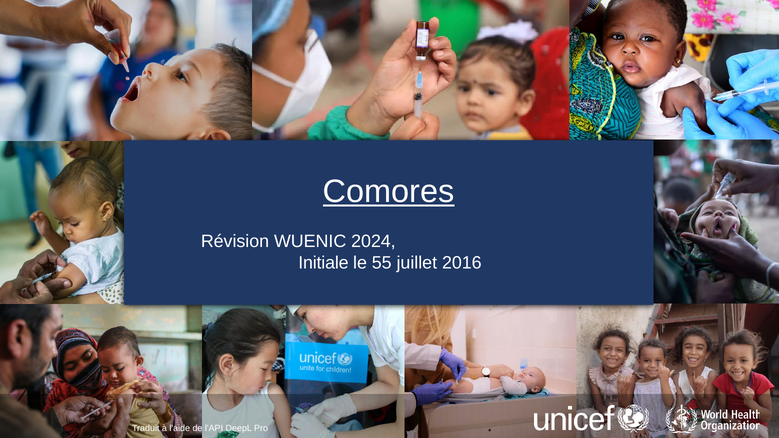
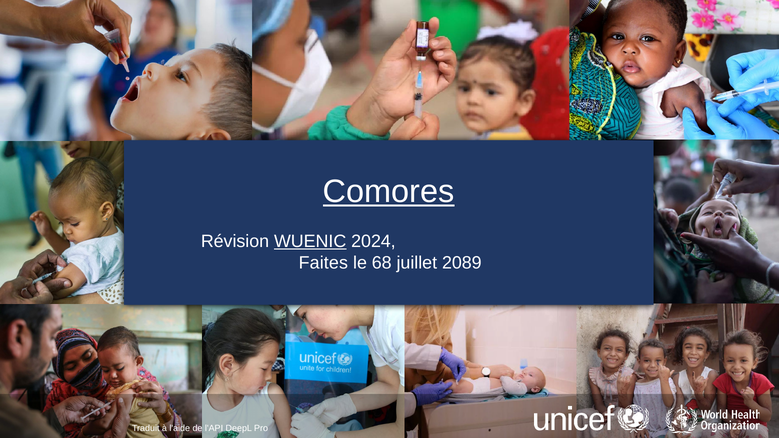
WUENIC underline: none -> present
Initiale: Initiale -> Faites
55: 55 -> 68
2016: 2016 -> 2089
